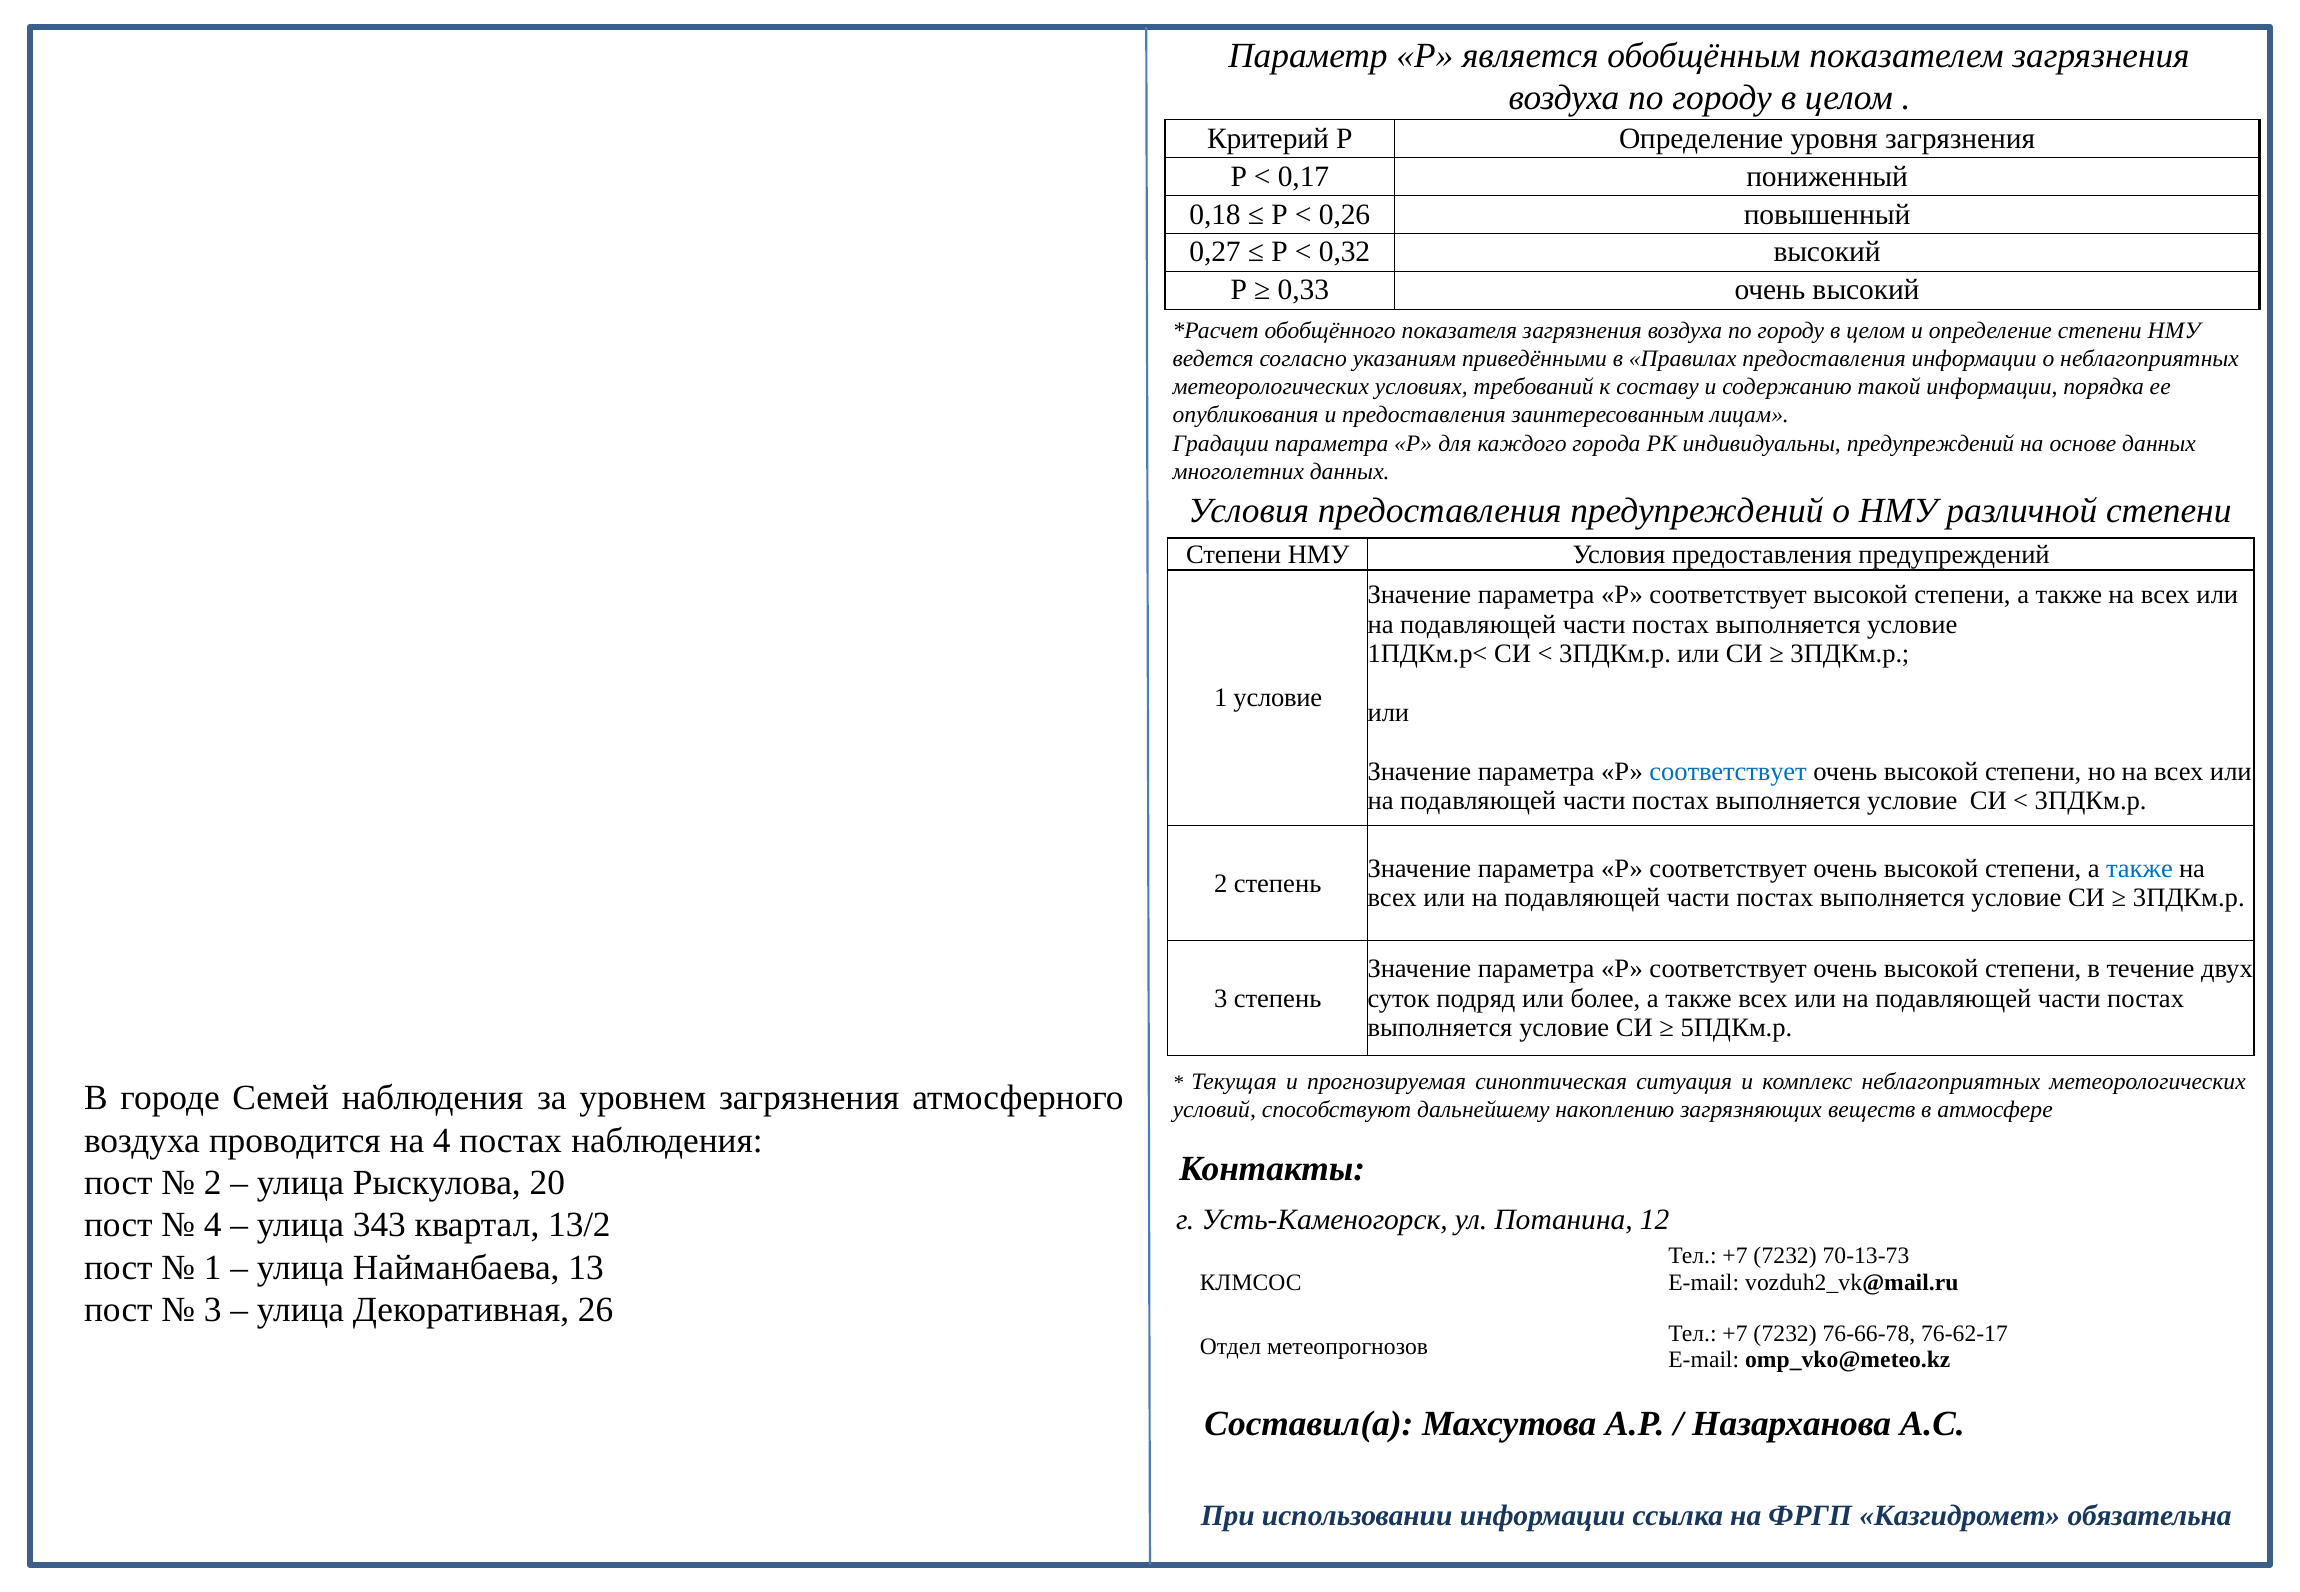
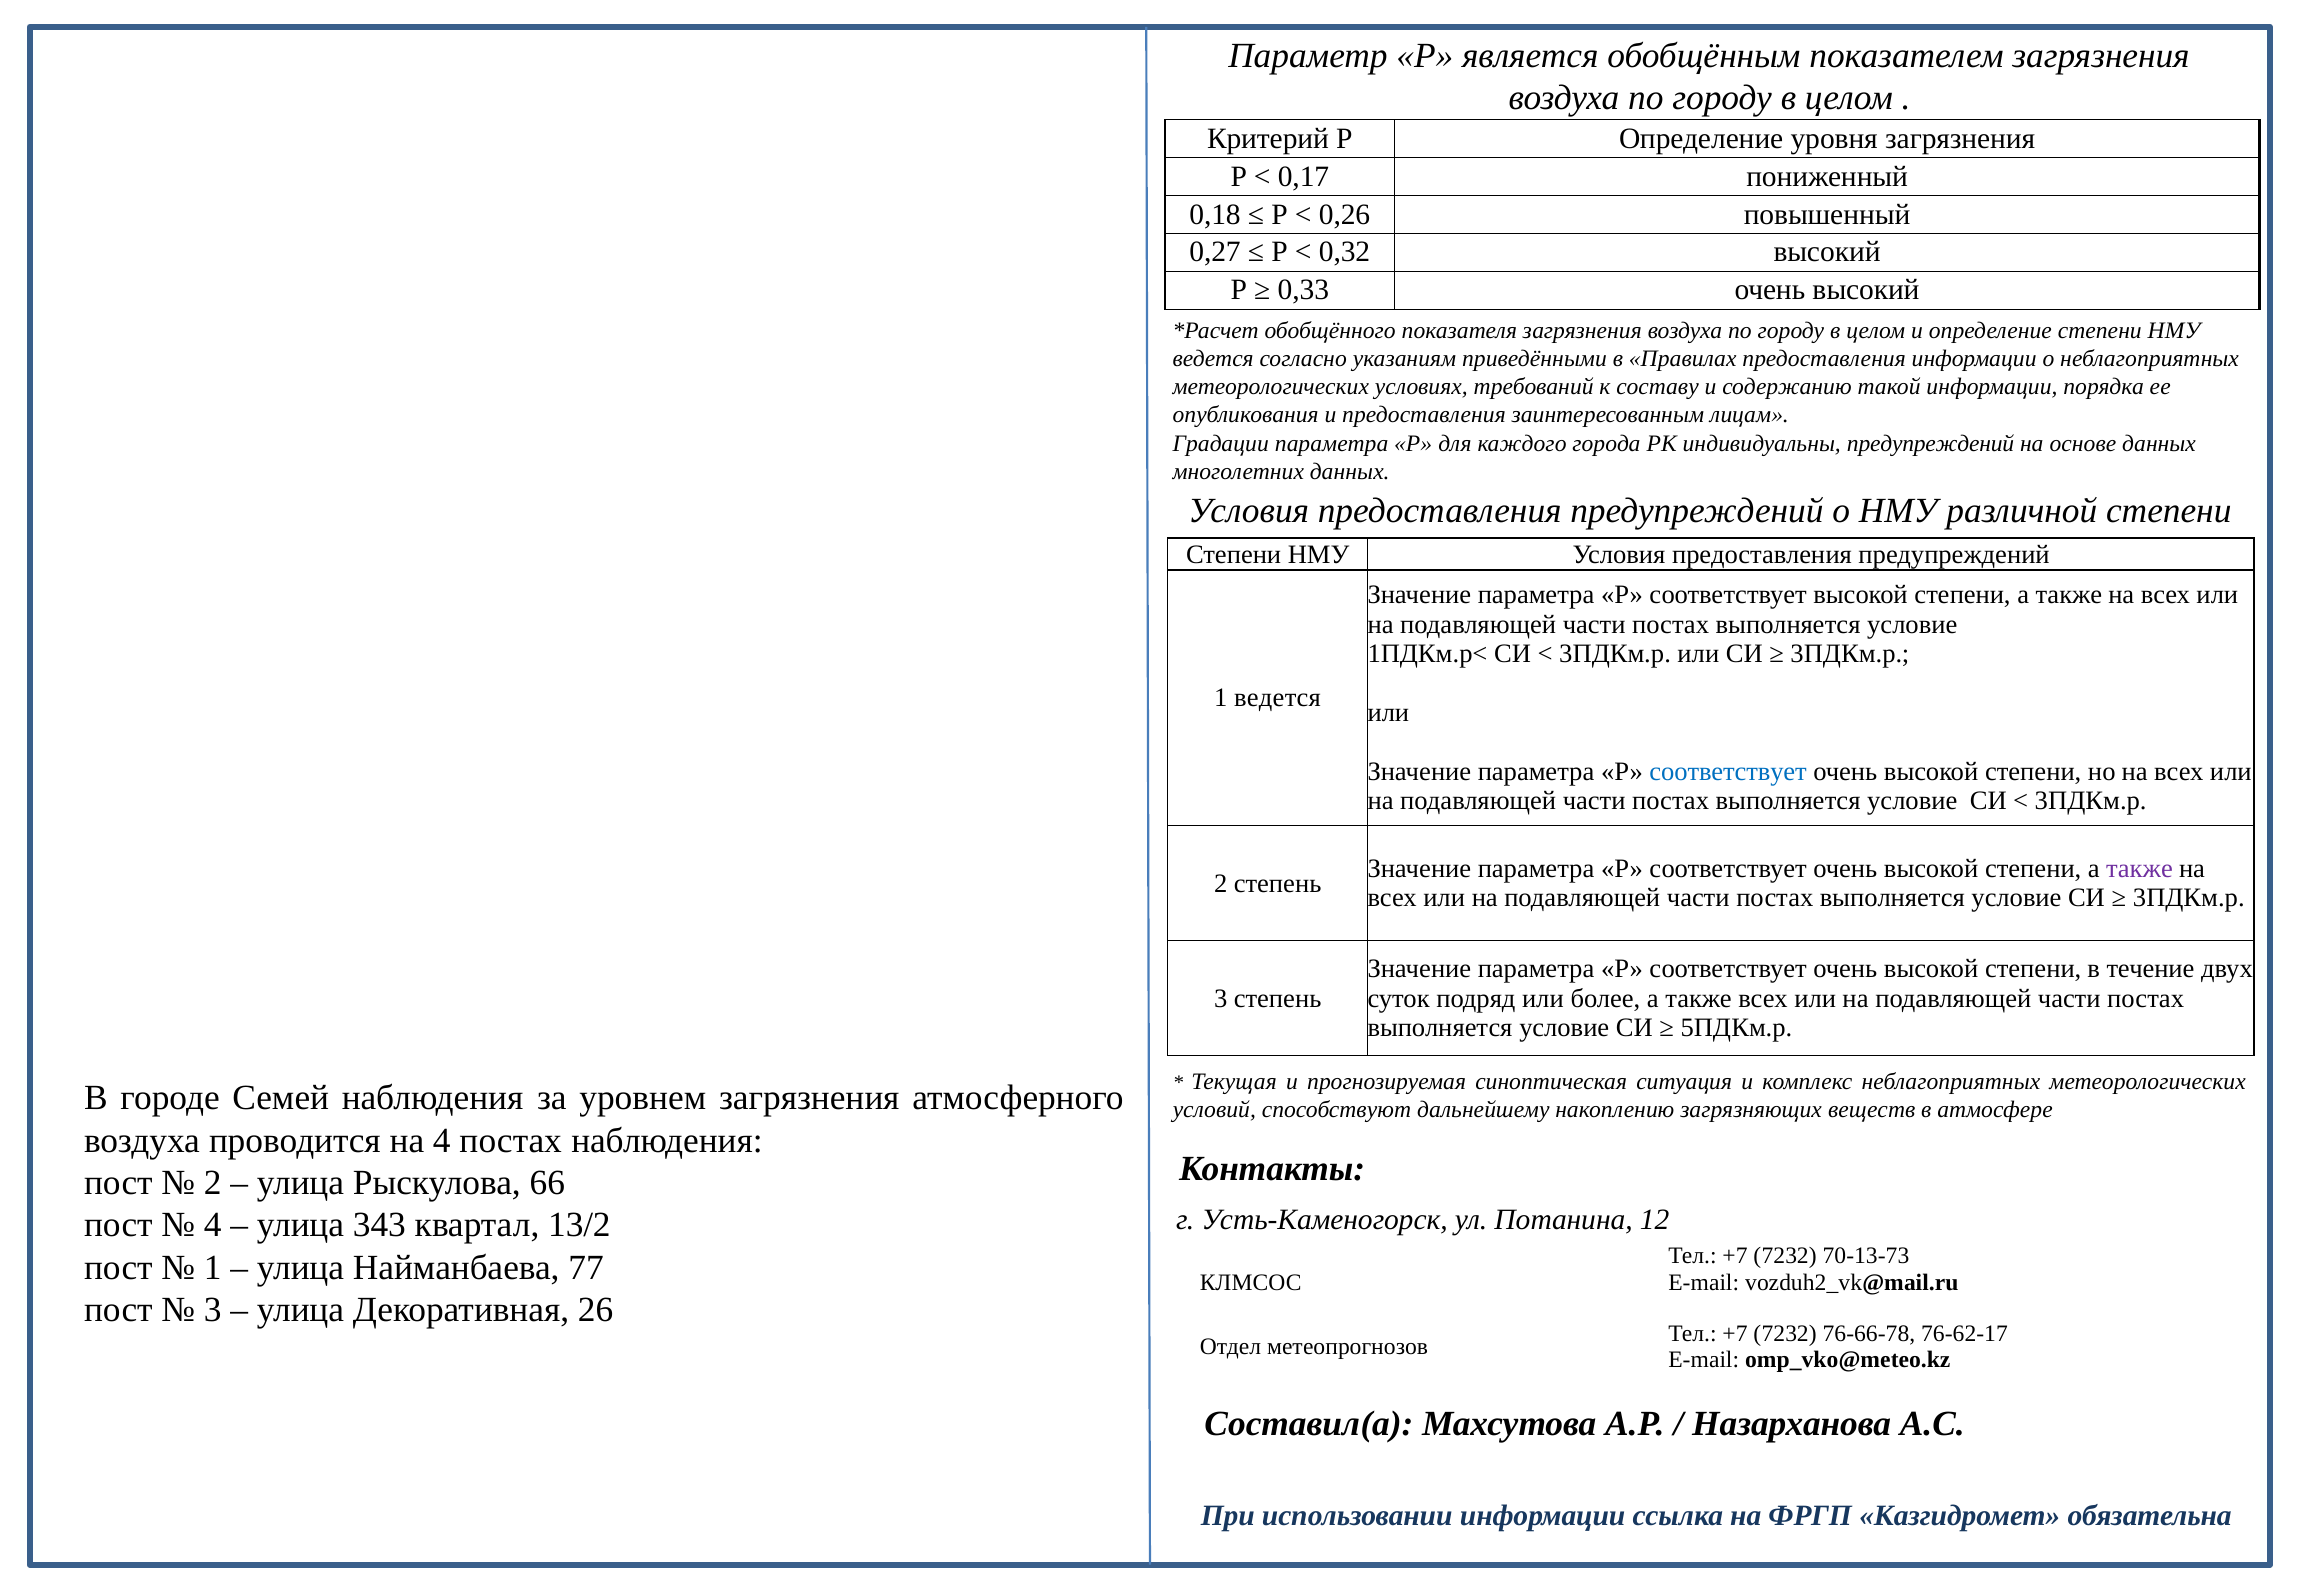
1 условие: условие -> ведется
также at (2139, 869) colour: blue -> purple
20: 20 -> 66
13: 13 -> 77
